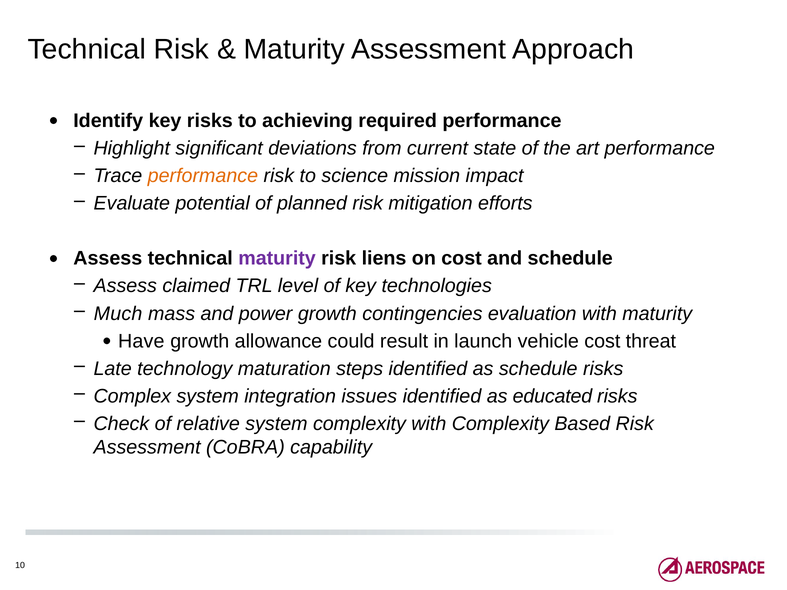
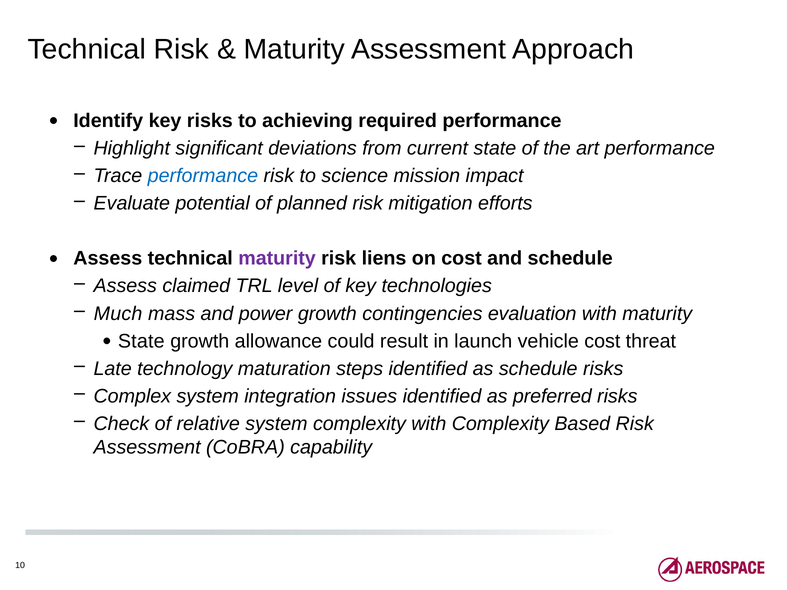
performance at (203, 176) colour: orange -> blue
Have at (141, 341): Have -> State
educated: educated -> preferred
